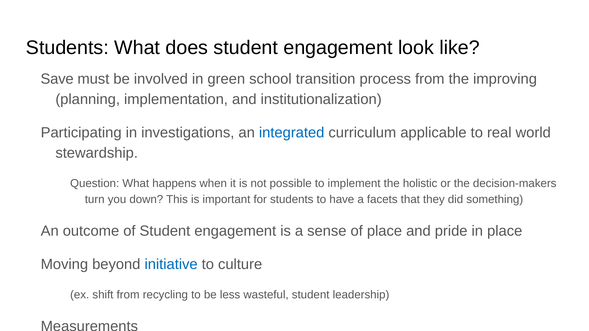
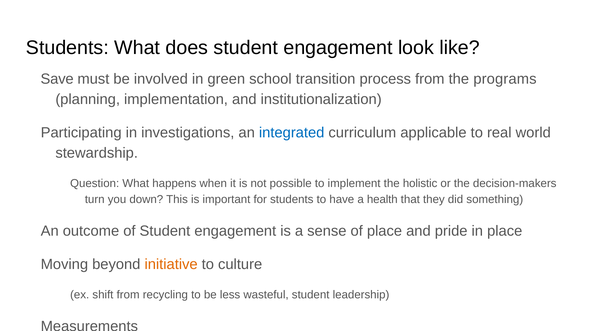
improving: improving -> programs
facets: facets -> health
initiative colour: blue -> orange
